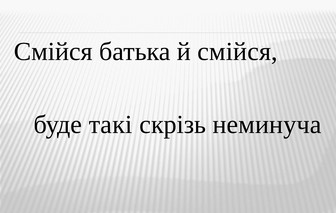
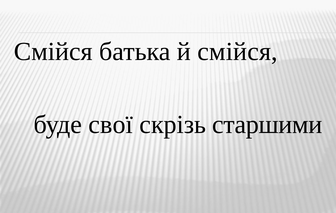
такі: такі -> свої
неминуча: неминуча -> старшими
